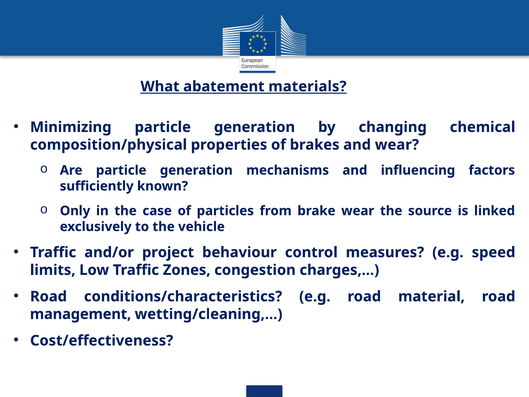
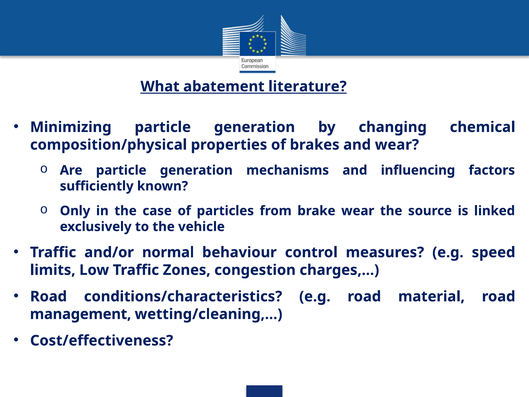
materials: materials -> literature
project: project -> normal
